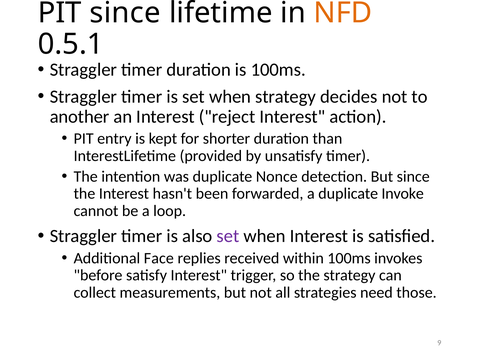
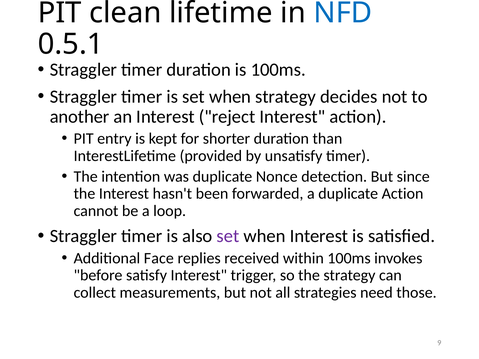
PIT since: since -> clean
NFD colour: orange -> blue
duplicate Invoke: Invoke -> Action
